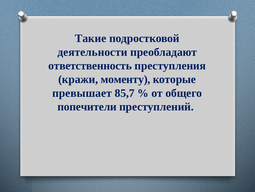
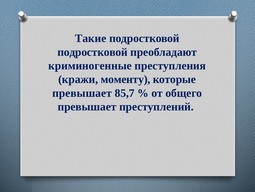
деятельности at (92, 52): деятельности -> подростковой
ответственность: ответственность -> криминогенные
попечители at (87, 106): попечители -> превышает
